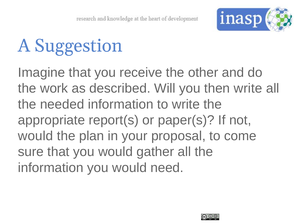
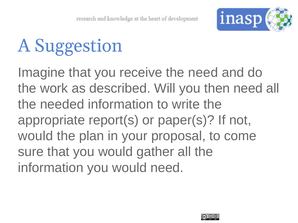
the other: other -> need
then write: write -> need
